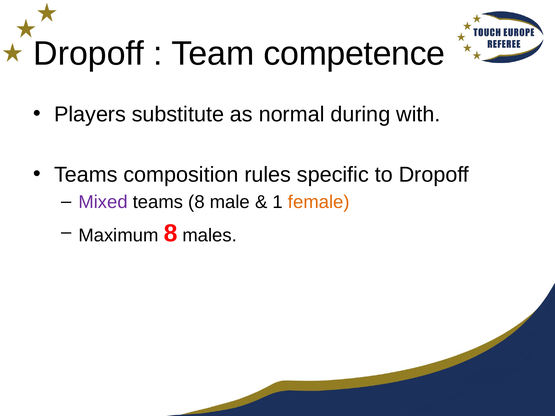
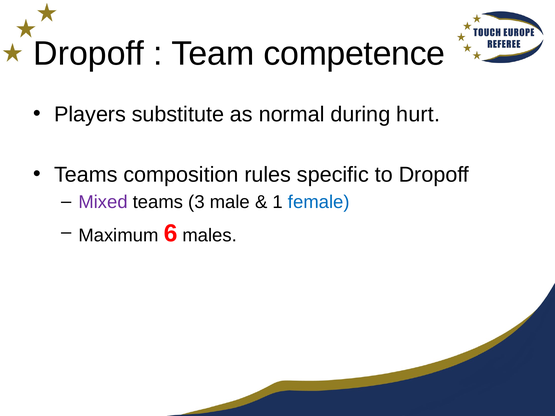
with: with -> hurt
teams 8: 8 -> 3
female colour: orange -> blue
Maximum 8: 8 -> 6
